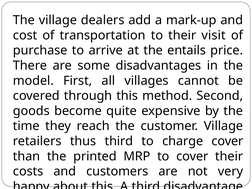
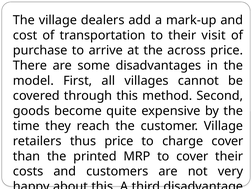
entails: entails -> across
thus third: third -> price
